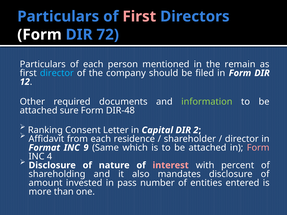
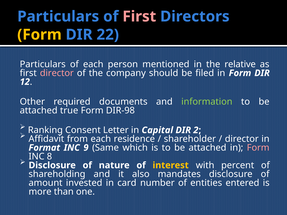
Form at (39, 35) colour: white -> yellow
72: 72 -> 22
remain: remain -> relative
director at (57, 73) colour: light blue -> pink
sure: sure -> true
DIR-48: DIR-48 -> DIR-98
4: 4 -> 8
interest colour: pink -> yellow
pass: pass -> card
